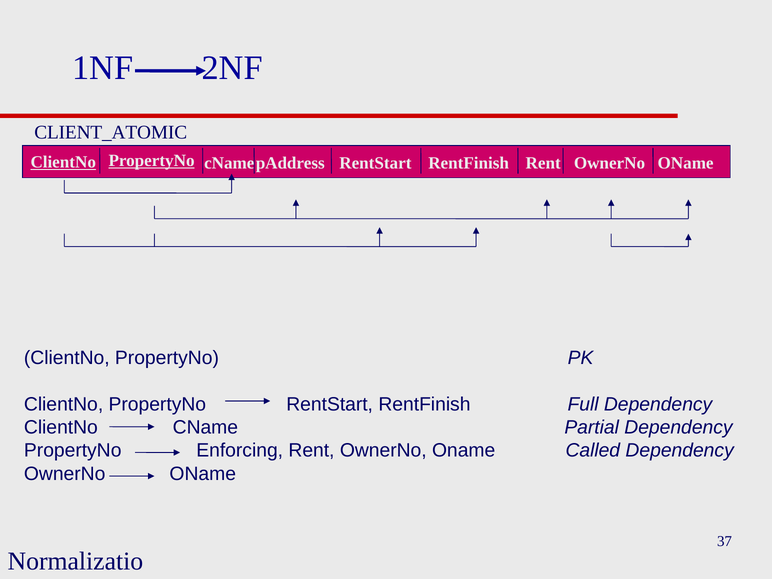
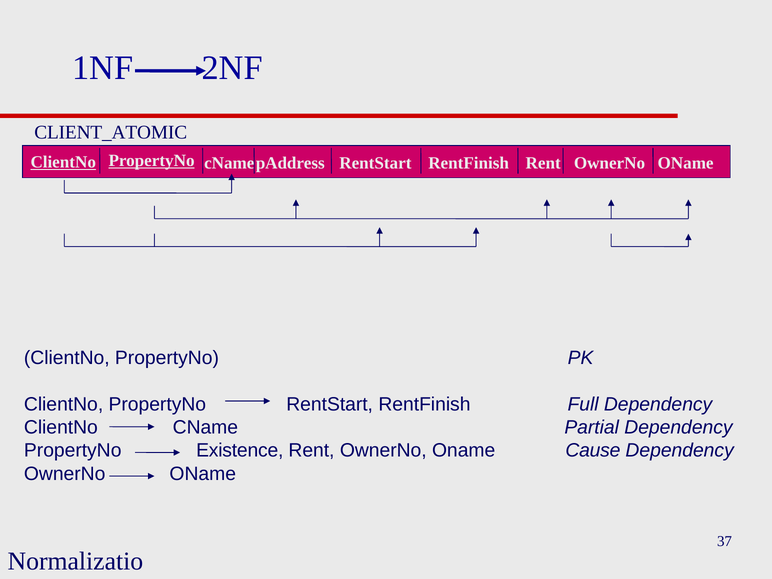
Enforcing: Enforcing -> Existence
Called: Called -> Cause
